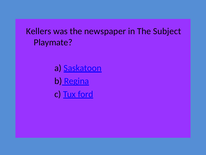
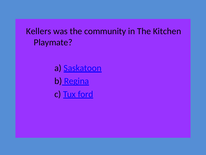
newspaper: newspaper -> community
Subject: Subject -> Kitchen
